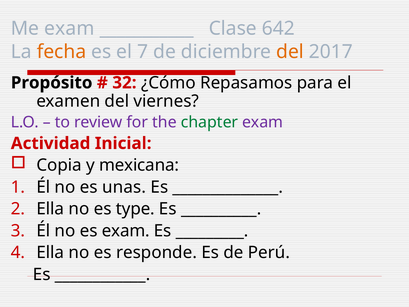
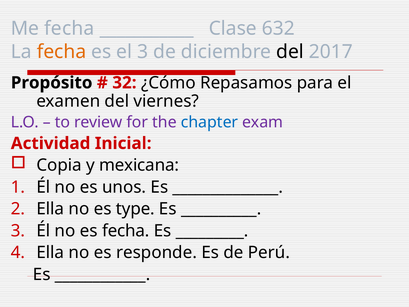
Me exam: exam -> fecha
642: 642 -> 632
el 7: 7 -> 3
del at (290, 52) colour: orange -> black
chapter colour: green -> blue
unas: unas -> unos
es exam: exam -> fecha
